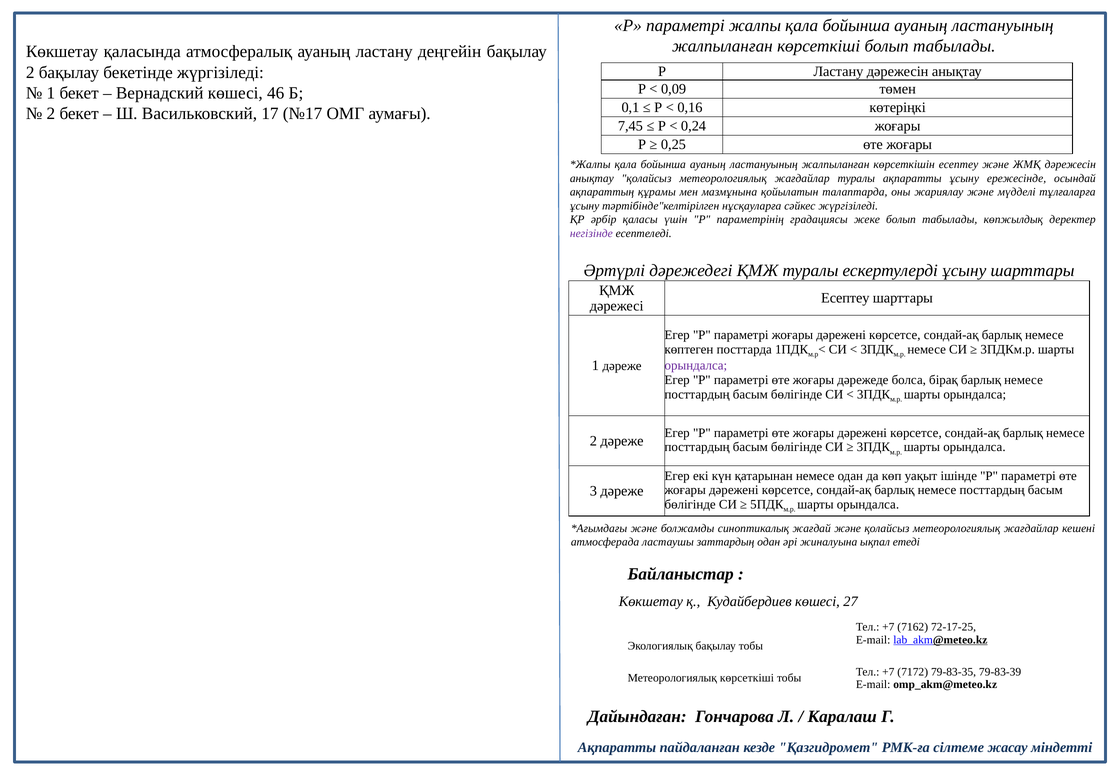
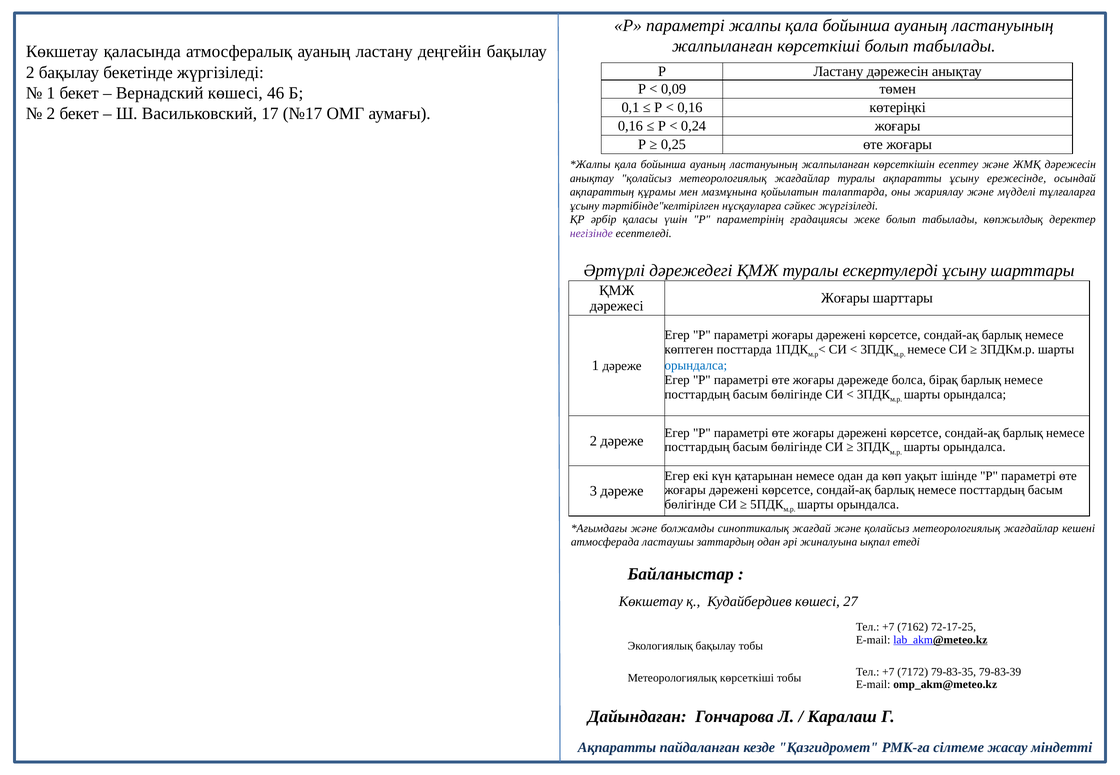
7,45 at (630, 126): 7,45 -> 0,16
Есептеу at (845, 298): Есептеу -> Жоғары
орындалса at (696, 366) colour: purple -> blue
